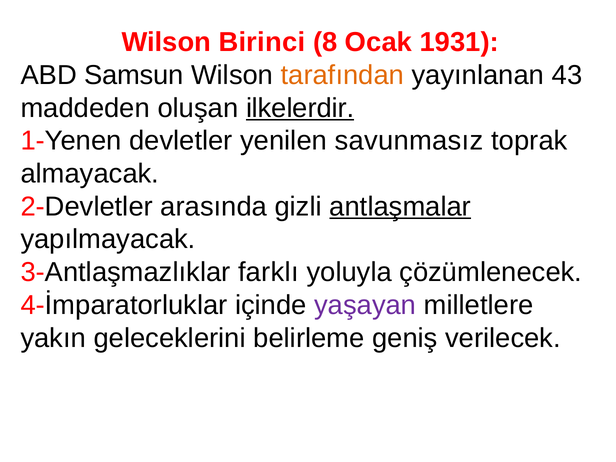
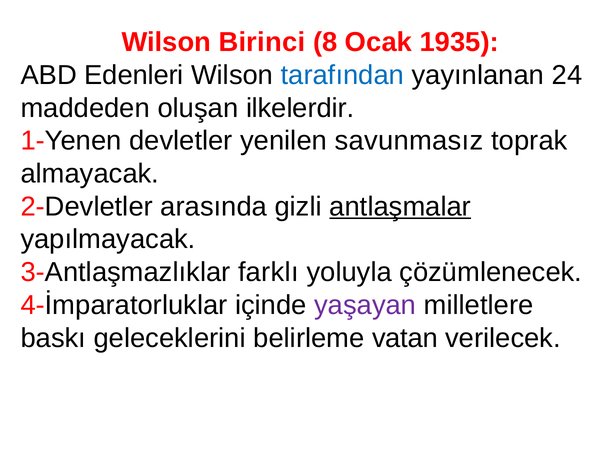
1931: 1931 -> 1935
Samsun: Samsun -> Edenleri
tarafından colour: orange -> blue
43: 43 -> 24
ilkelerdir underline: present -> none
yakın: yakın -> baskı
geniş: geniş -> vatan
